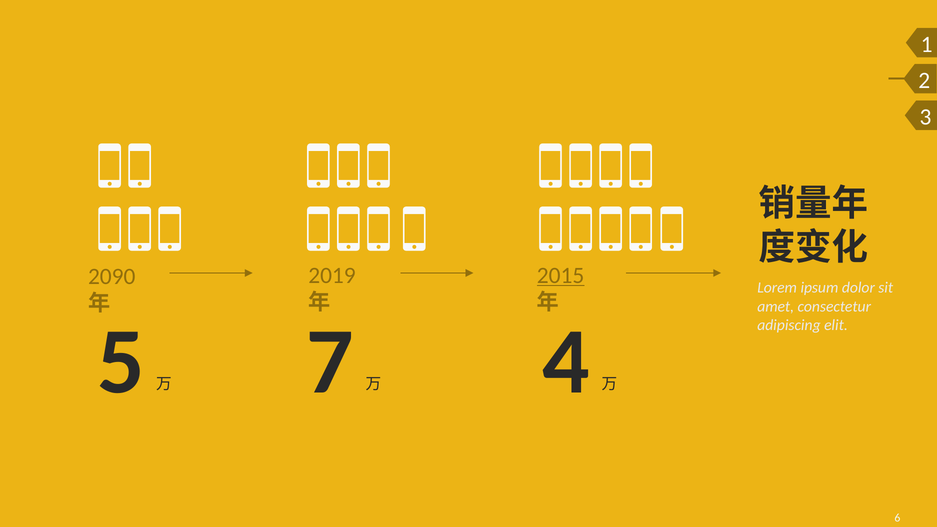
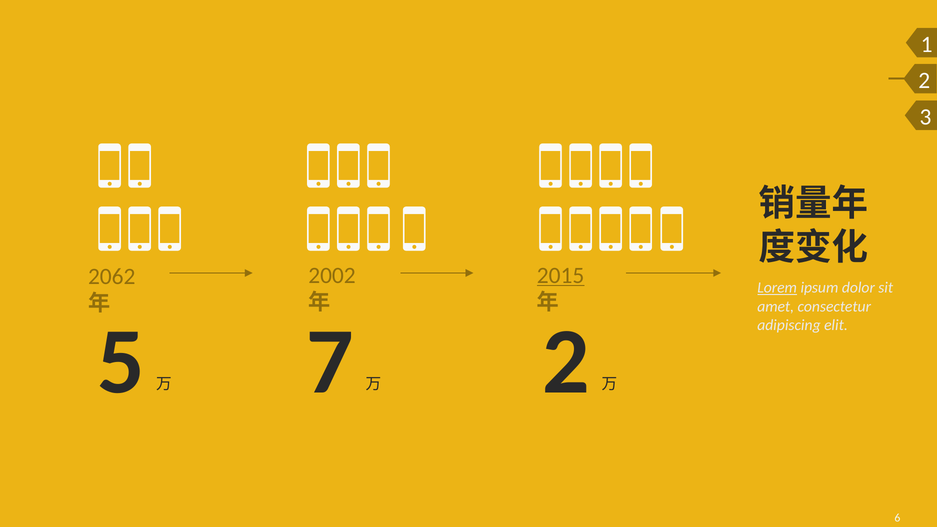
2019: 2019 -> 2002
2090: 2090 -> 2062
Lorem underline: none -> present
4 at (566, 362): 4 -> 2
